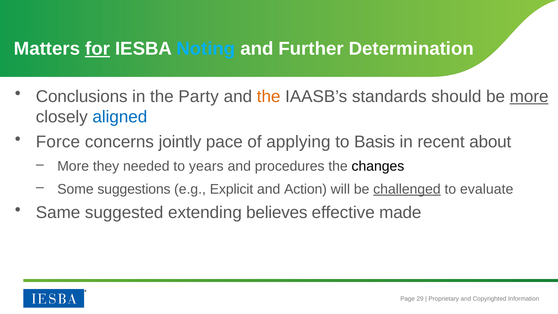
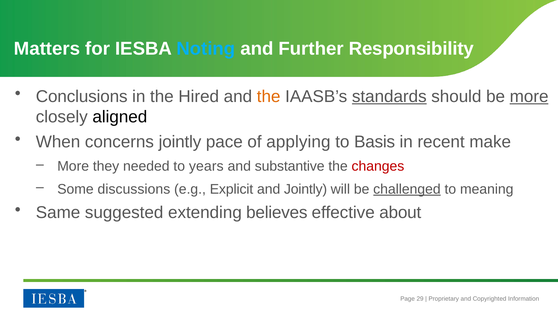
for underline: present -> none
Determination: Determination -> Responsibility
Party: Party -> Hired
standards underline: none -> present
aligned colour: blue -> black
Force: Force -> When
about: about -> make
procedures: procedures -> substantive
changes colour: black -> red
suggestions: suggestions -> discussions
and Action: Action -> Jointly
evaluate: evaluate -> meaning
made: made -> about
